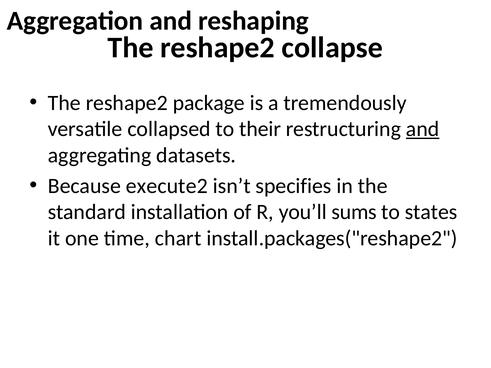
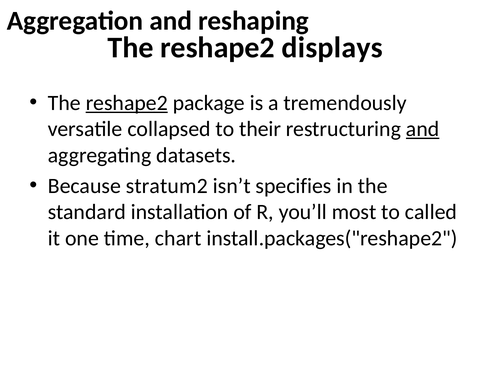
collapse: collapse -> displays
reshape2 at (127, 103) underline: none -> present
execute2: execute2 -> stratum2
sums: sums -> most
states: states -> called
